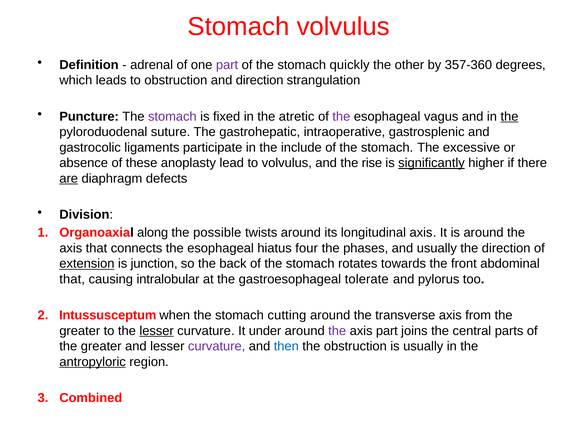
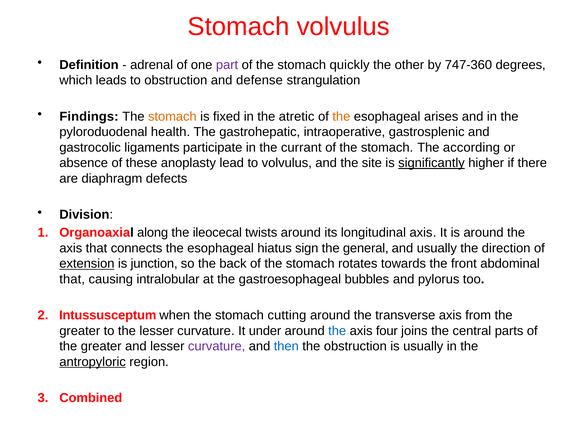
357-360: 357-360 -> 747-360
and direction: direction -> defense
Puncture: Puncture -> Findings
stomach at (172, 116) colour: purple -> orange
the at (341, 116) colour: purple -> orange
vagus: vagus -> arises
the at (509, 116) underline: present -> none
suture: suture -> health
include: include -> currant
excessive: excessive -> according
rise: rise -> site
are underline: present -> none
possible: possible -> ileocecal
four: four -> sign
phases: phases -> general
tolerate: tolerate -> bubbles
lesser at (157, 331) underline: present -> none
the at (337, 331) colour: purple -> blue
axis part: part -> four
